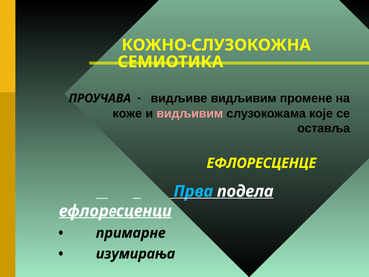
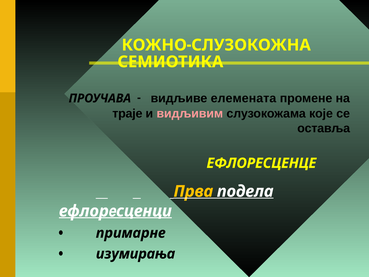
видљиве видљивим: видљивим -> елемената
коже: коже -> траје
Прва colour: light blue -> yellow
